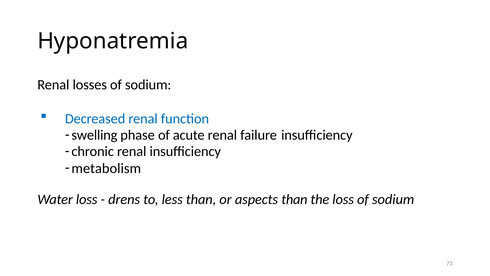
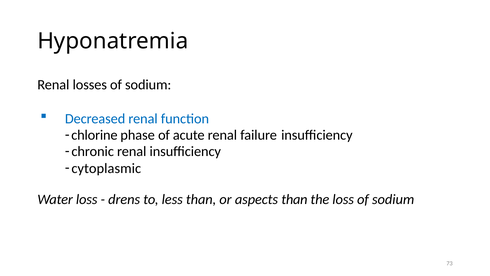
swelling: swelling -> chlorine
metabolism: metabolism -> cytoplasmic
